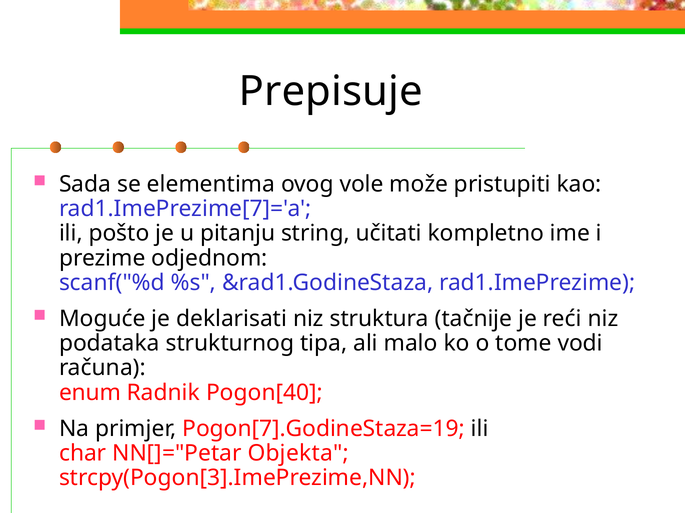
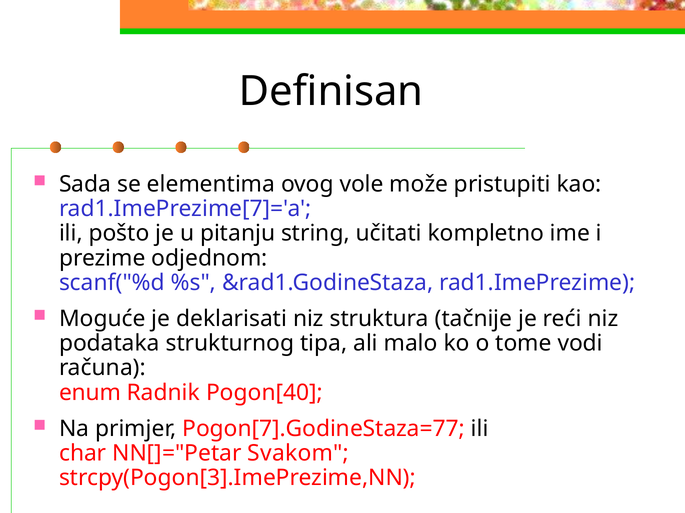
Prepisuje: Prepisuje -> Definisan
Pogon[7].GodineStaza=19: Pogon[7].GodineStaza=19 -> Pogon[7].GodineStaza=77
Objekta: Objekta -> Svakom
